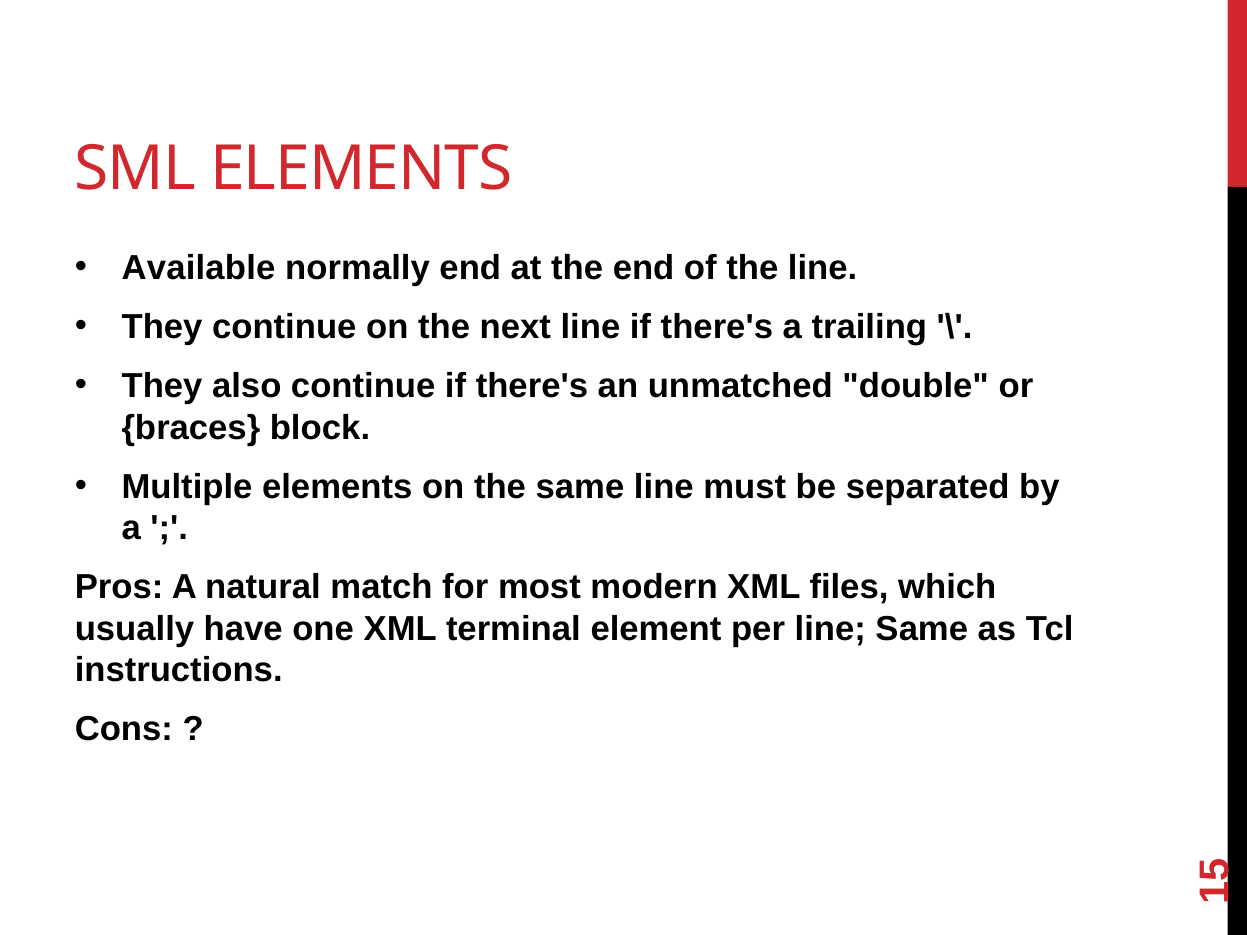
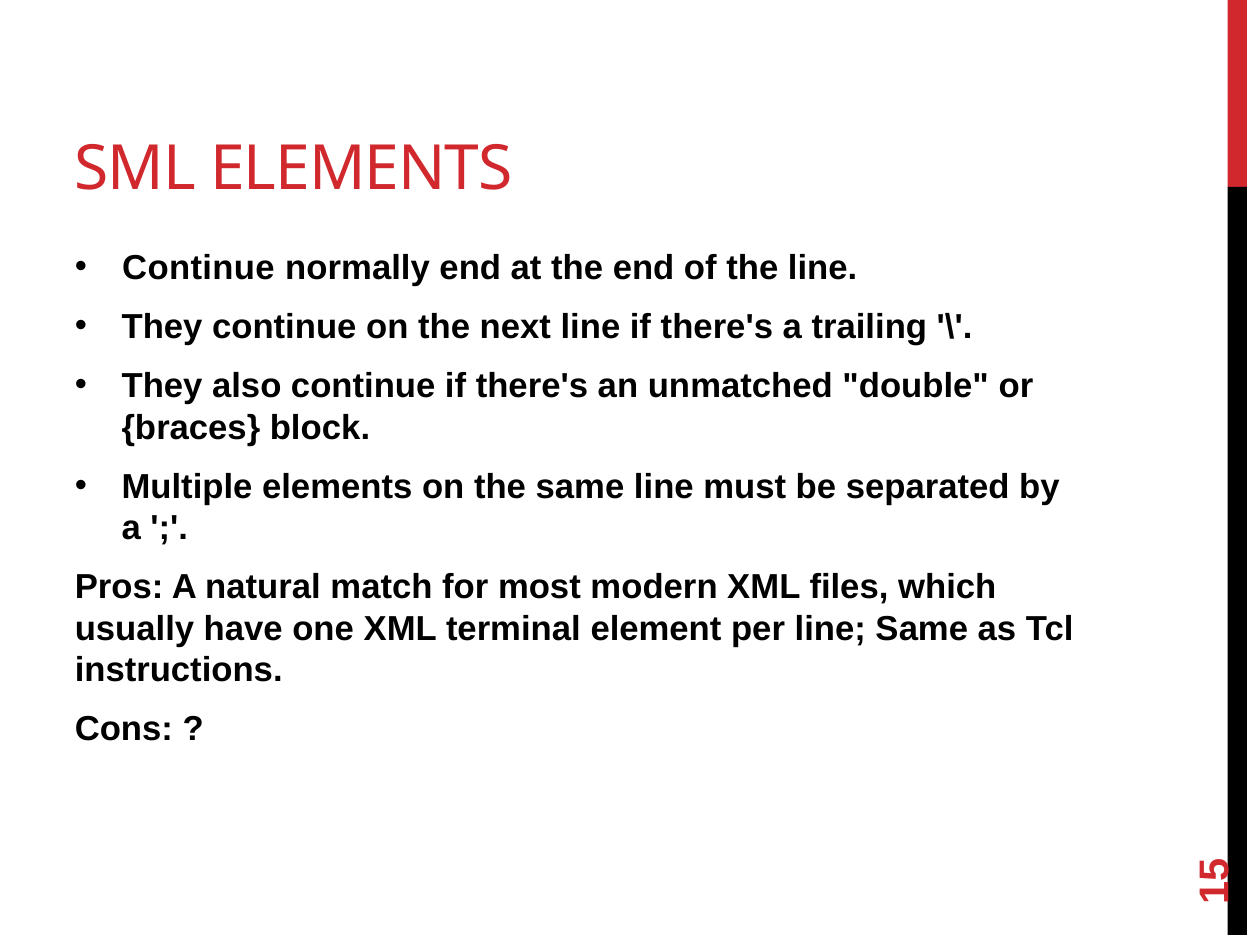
Available at (199, 268): Available -> Continue
